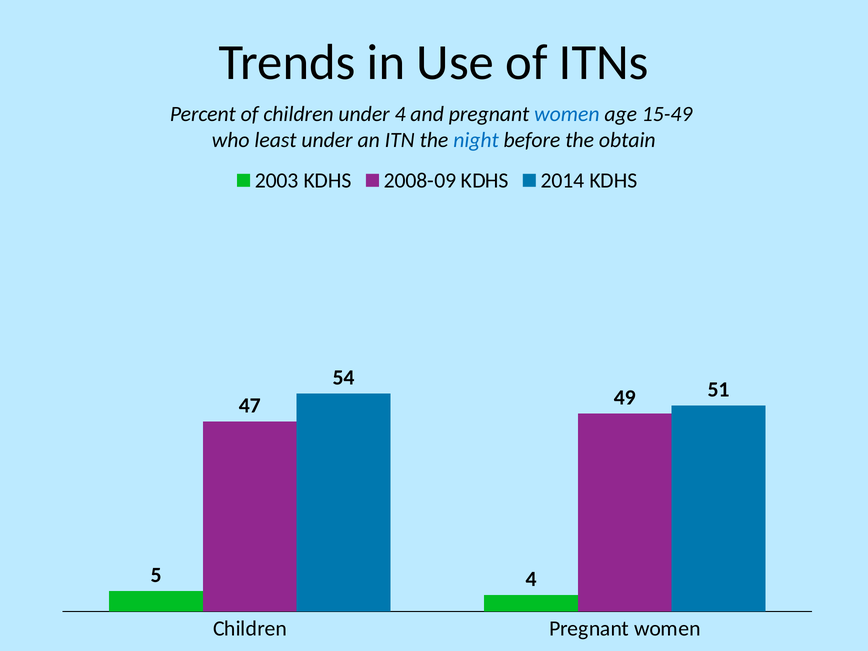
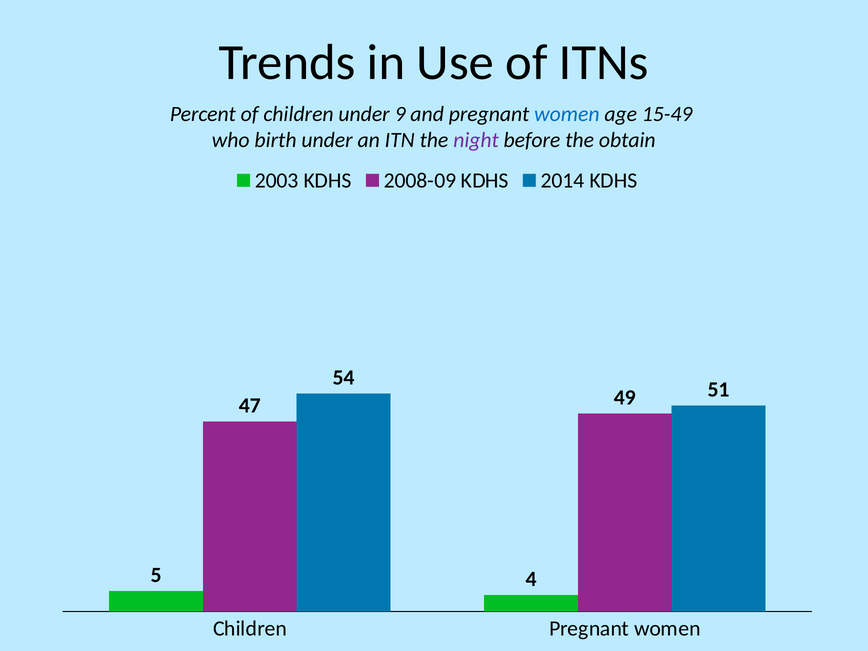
under 4: 4 -> 9
least: least -> birth
night colour: blue -> purple
